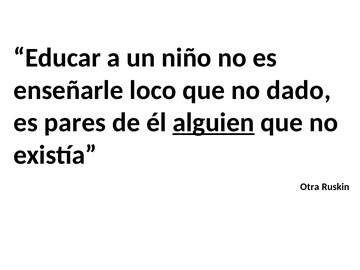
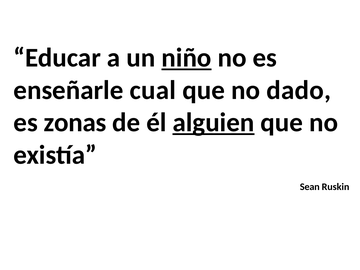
niño underline: none -> present
loco: loco -> cual
pares: pares -> zonas
Otra: Otra -> Sean
